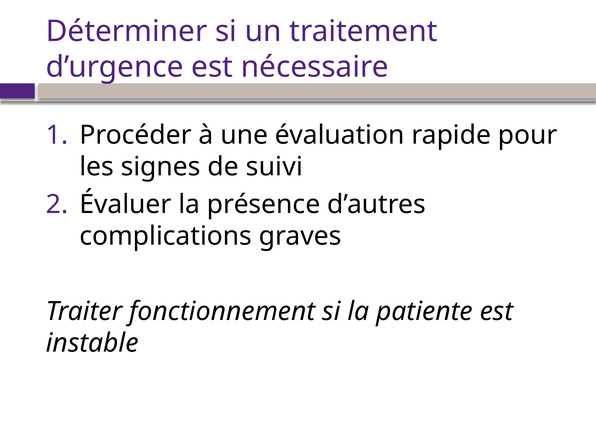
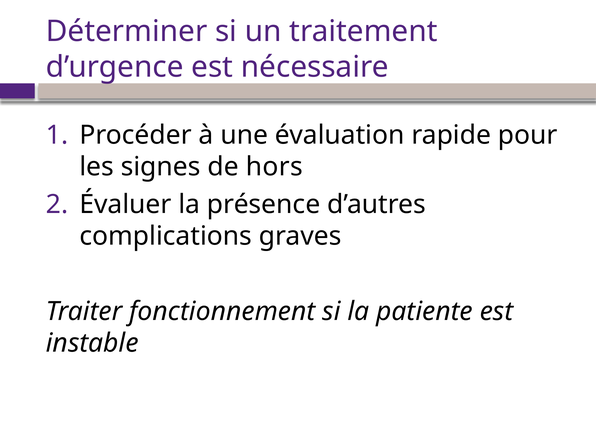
suivi: suivi -> hors
